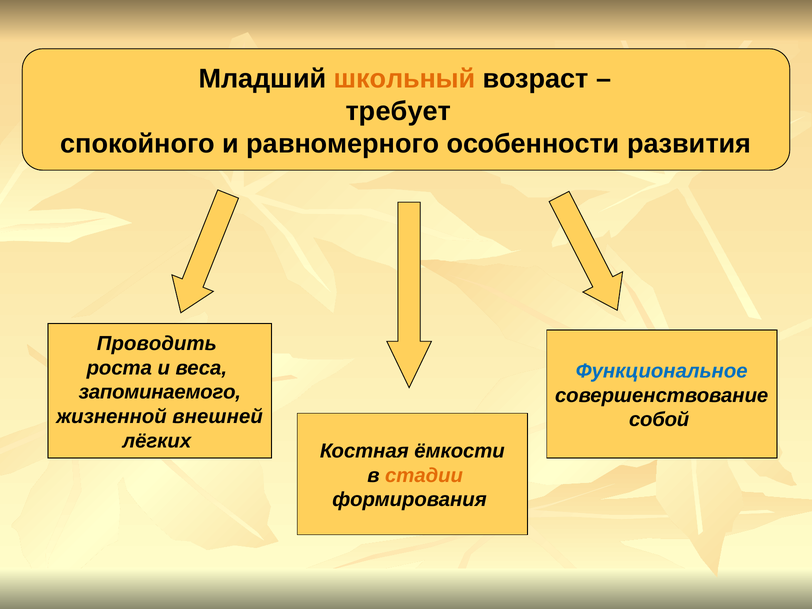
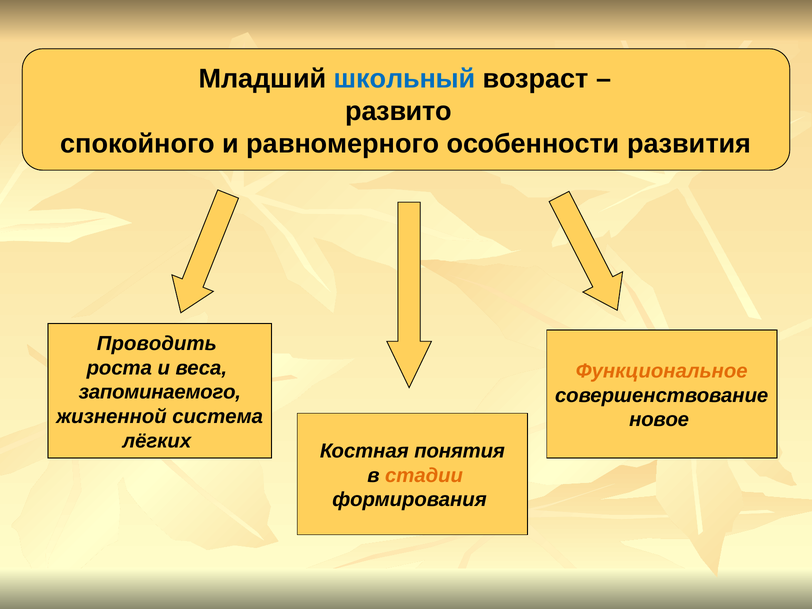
школьный colour: orange -> blue
требует: требует -> развито
Функциональное colour: blue -> orange
внешней: внешней -> система
собой: собой -> новое
ёмкости: ёмкости -> понятия
